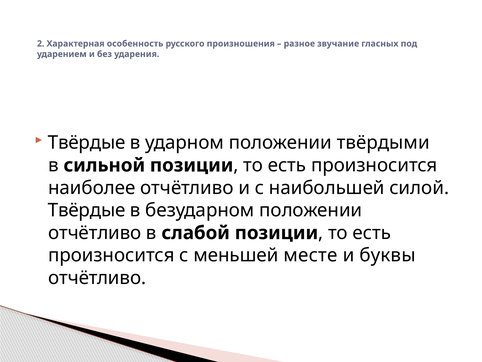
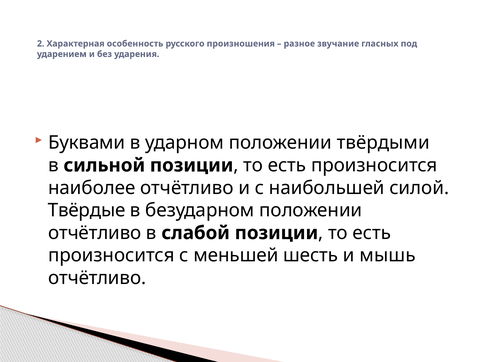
Твёрдые at (87, 143): Твёрдые -> Буквами
месте: месте -> шесть
буквы: буквы -> мышь
